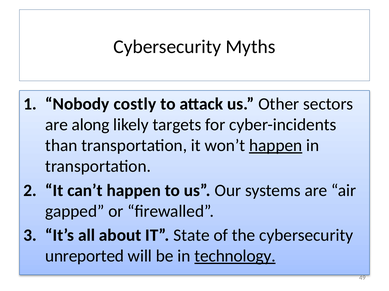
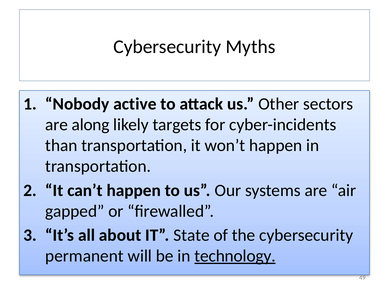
costly: costly -> active
happen at (276, 146) underline: present -> none
unreported: unreported -> permanent
